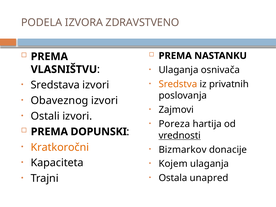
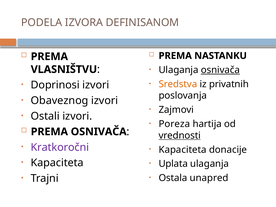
ZDRAVSTVENO: ZDRAVSTVENO -> DEFINISANOM
osnivača at (220, 70) underline: none -> present
Sredstava: Sredstava -> Doprinosi
PREMA DOPUNSKI: DOPUNSKI -> OSNIVAČA
Kratkoročni colour: orange -> purple
Bizmarkov at (183, 150): Bizmarkov -> Kapaciteta
Kojem: Kojem -> Uplata
